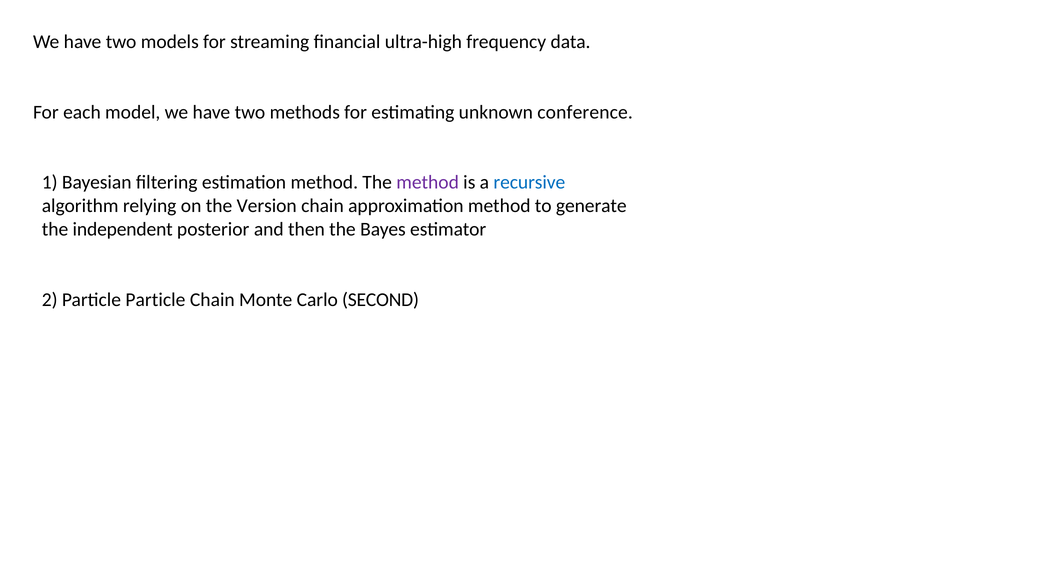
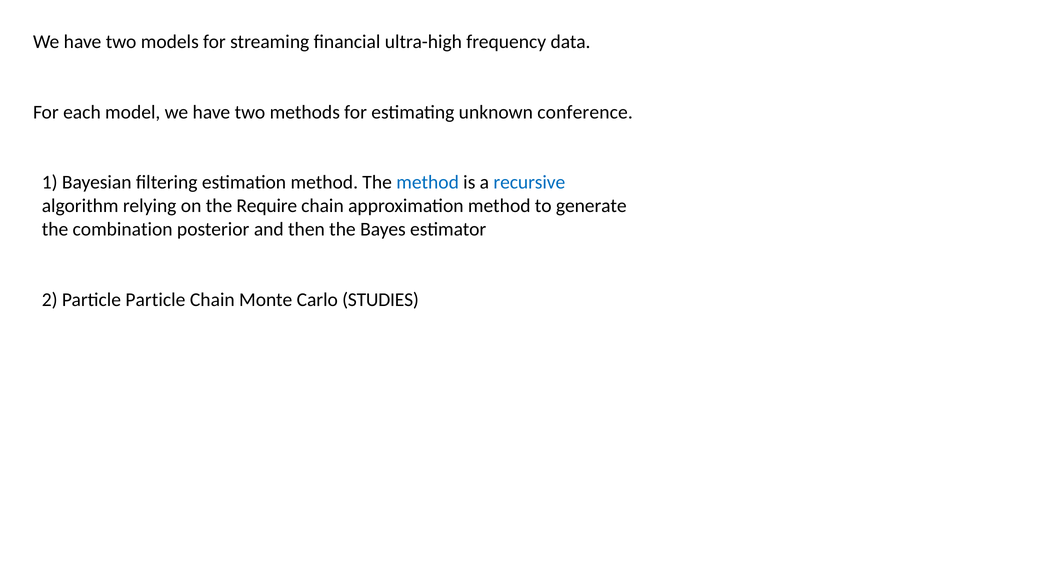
method at (428, 182) colour: purple -> blue
Version: Version -> Require
independent: independent -> combination
SECOND: SECOND -> STUDIES
